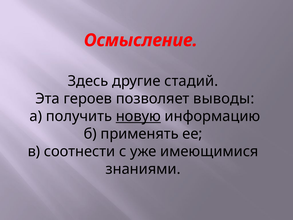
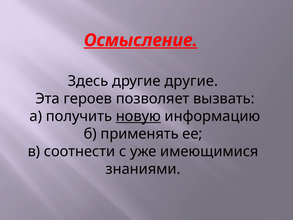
Осмысление underline: none -> present
другие стадий: стадий -> другие
выводы: выводы -> вызвать
